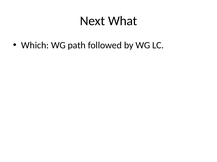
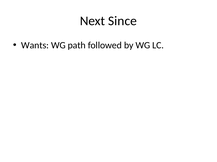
What: What -> Since
Which: Which -> Wants
